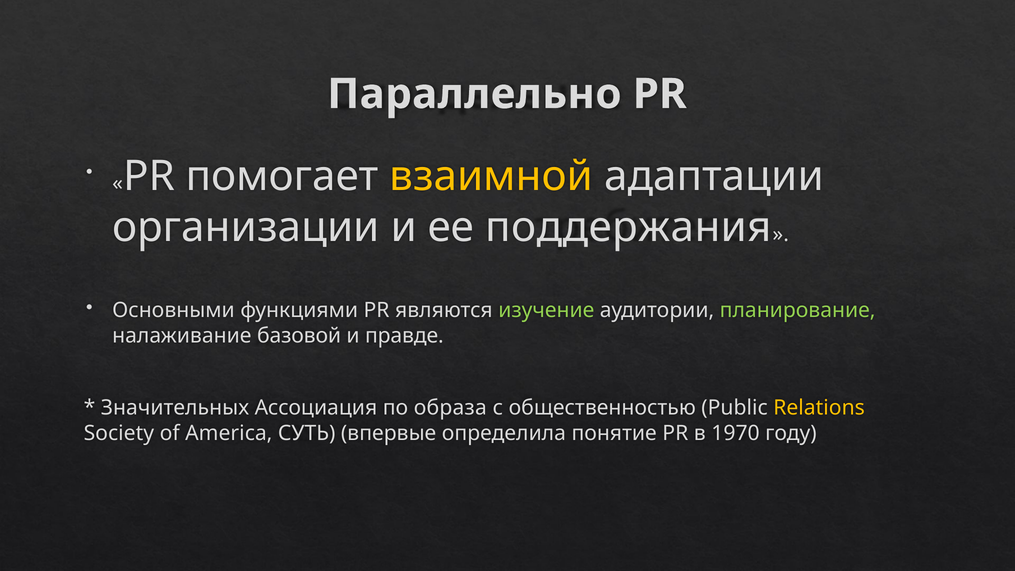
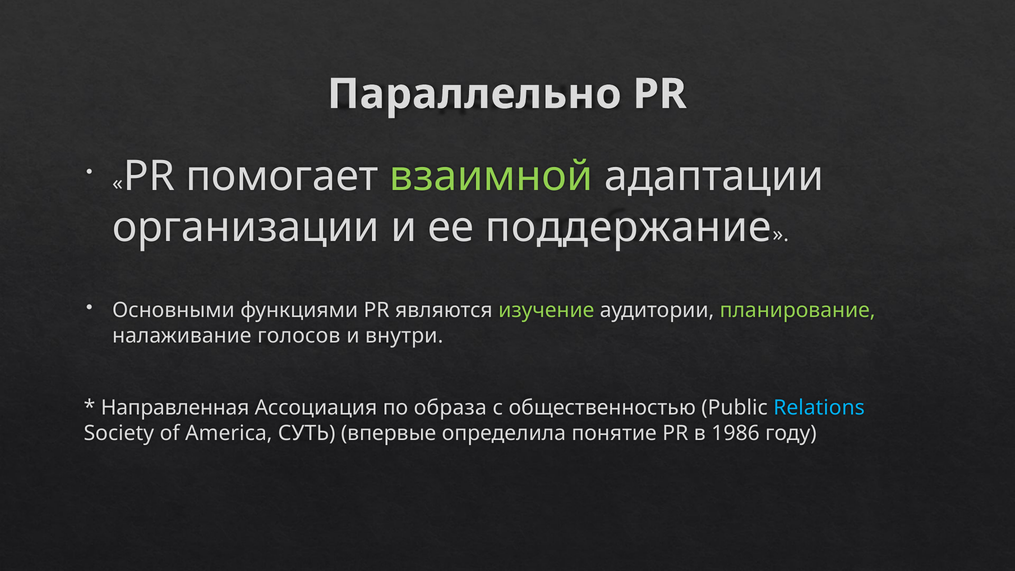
взаимной colour: yellow -> light green
поддержания: поддержания -> поддержание
базовой: базовой -> голосов
правде: правде -> внутри
Значительных: Значительных -> Направленная
Relations colour: yellow -> light blue
1970: 1970 -> 1986
